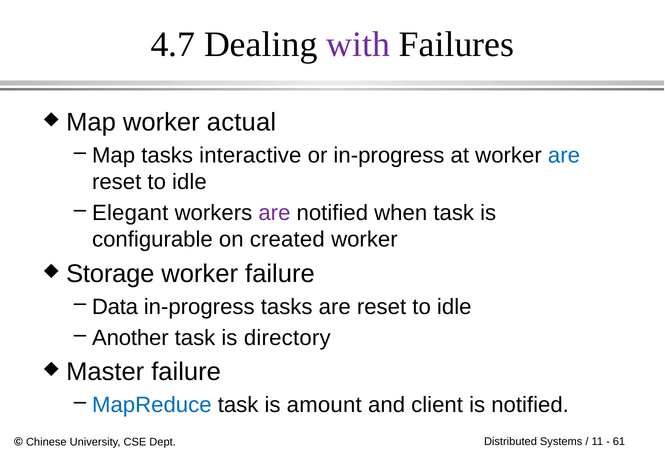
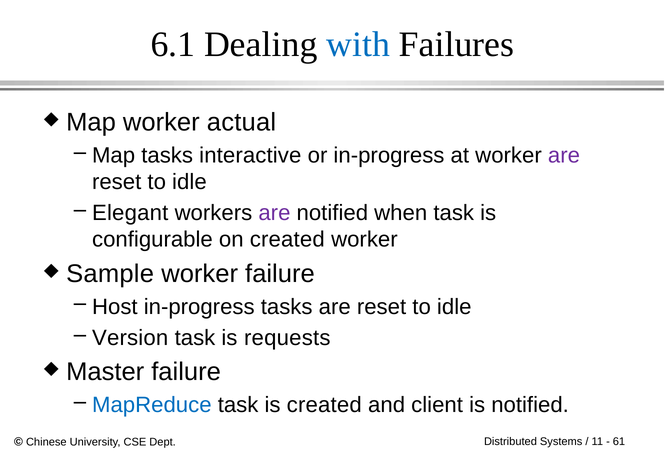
4.7: 4.7 -> 6.1
with colour: purple -> blue
are at (564, 155) colour: blue -> purple
Storage: Storage -> Sample
Data: Data -> Host
Another: Another -> Version
directory: directory -> requests
is amount: amount -> created
